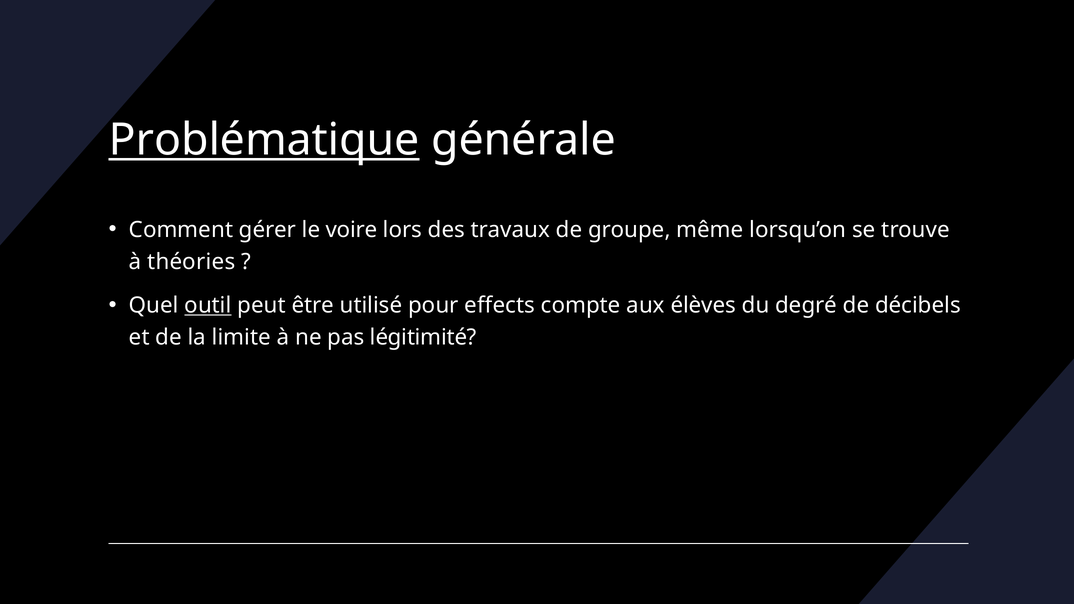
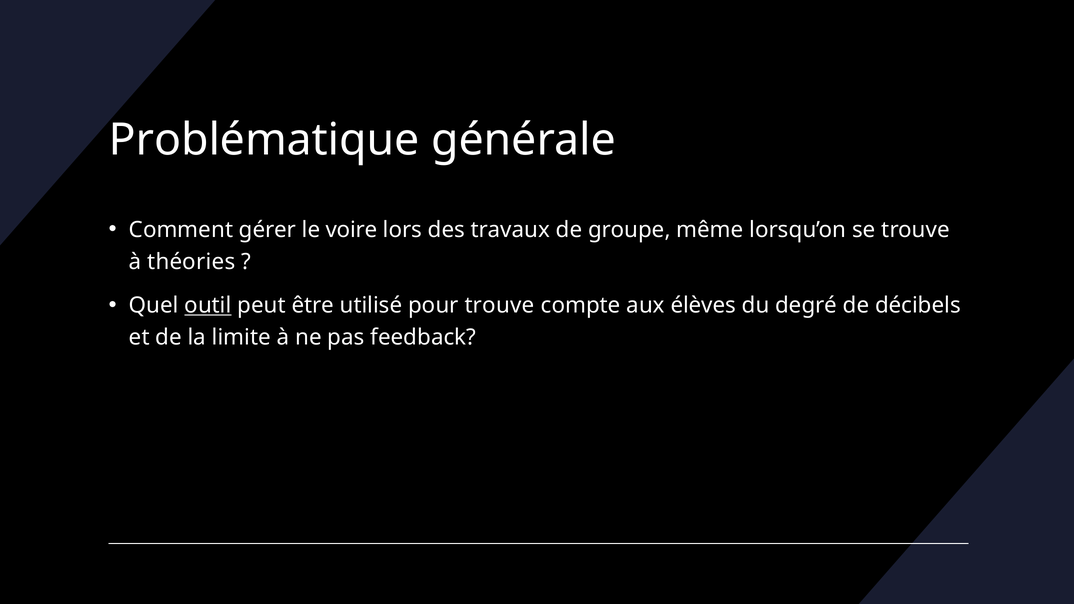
Problématique underline: present -> none
pour effects: effects -> trouve
légitimité: légitimité -> feedback
